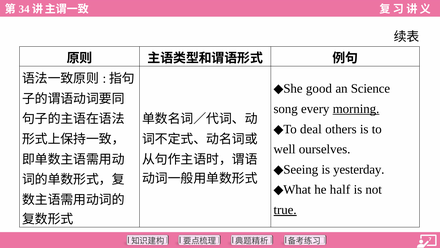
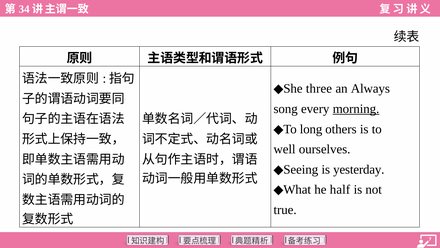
good: good -> three
Science: Science -> Always
deal: deal -> long
true underline: present -> none
